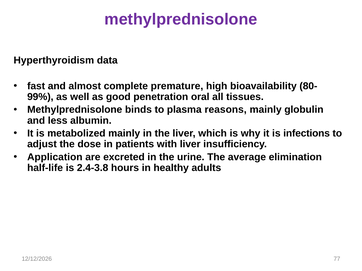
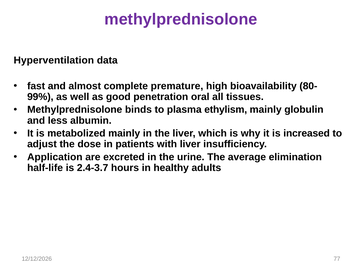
Hyperthyroidism: Hyperthyroidism -> Hyperventilation
reasons: reasons -> ethylism
infections: infections -> increased
2.4-3.8: 2.4-3.8 -> 2.4-3.7
